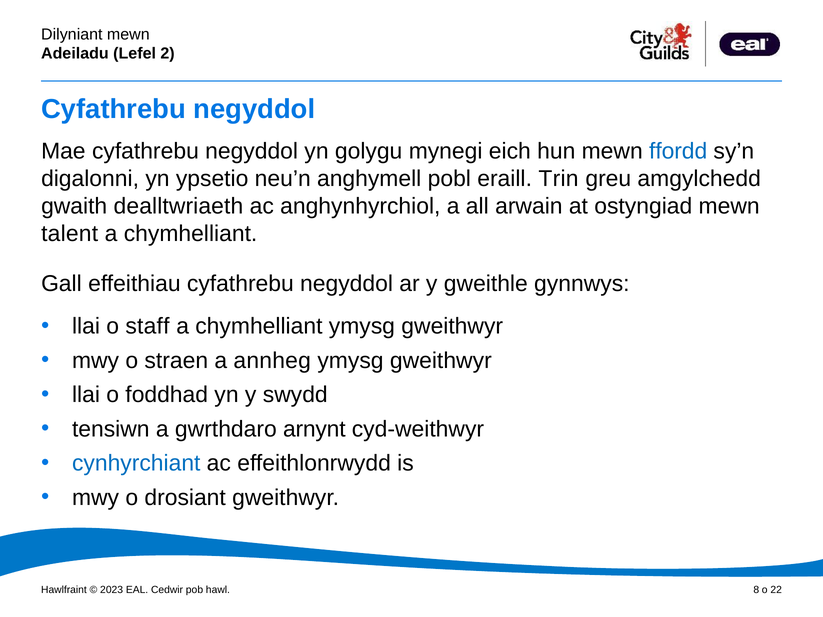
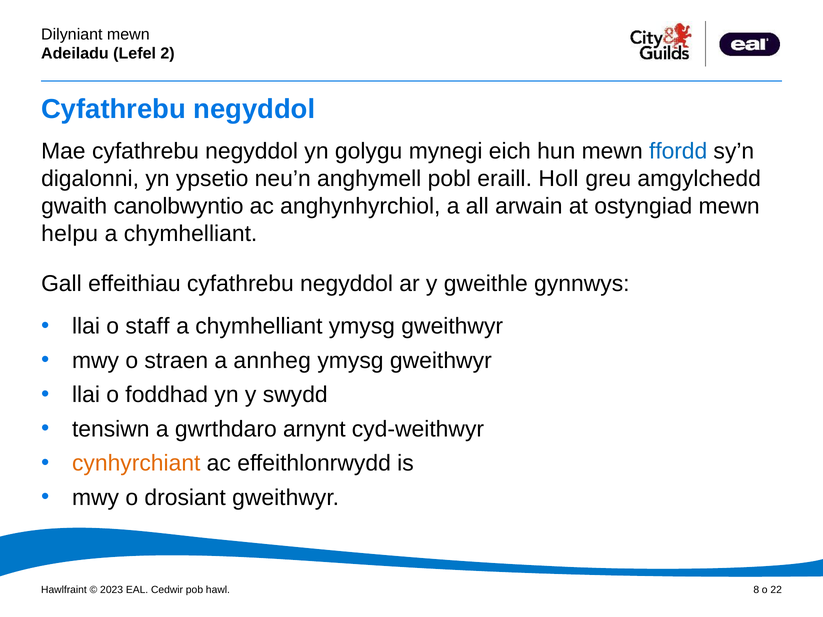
Trin: Trin -> Holl
dealltwriaeth: dealltwriaeth -> canolbwyntio
talent: talent -> helpu
cynhyrchiant colour: blue -> orange
